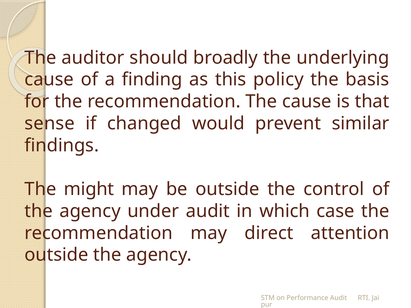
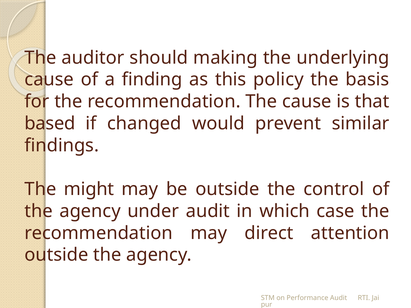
broadly: broadly -> making
sense: sense -> based
